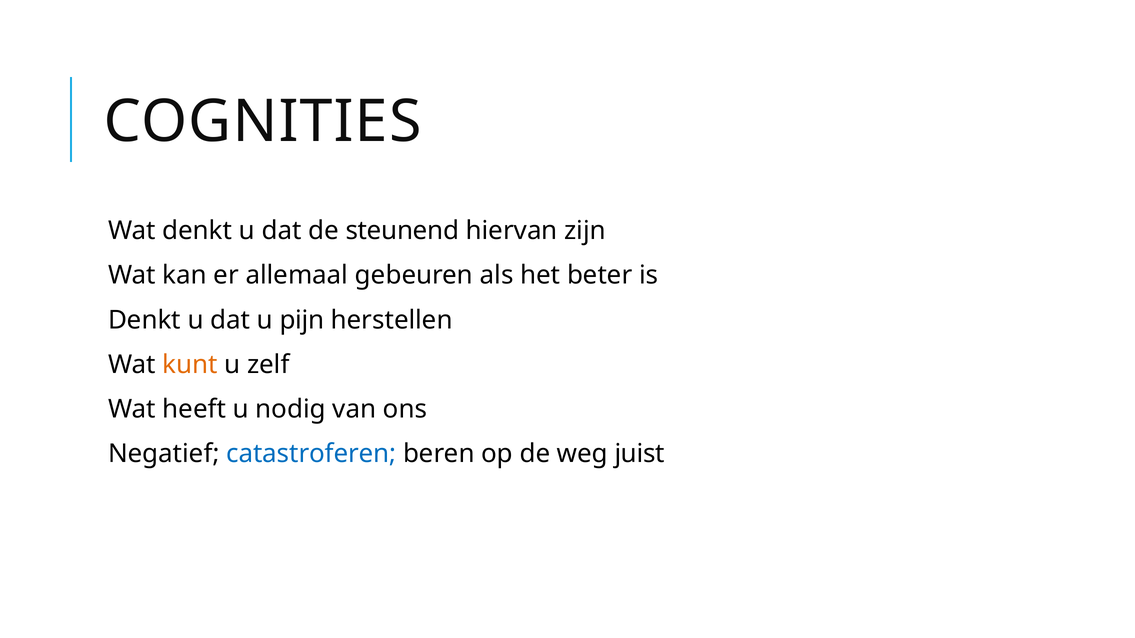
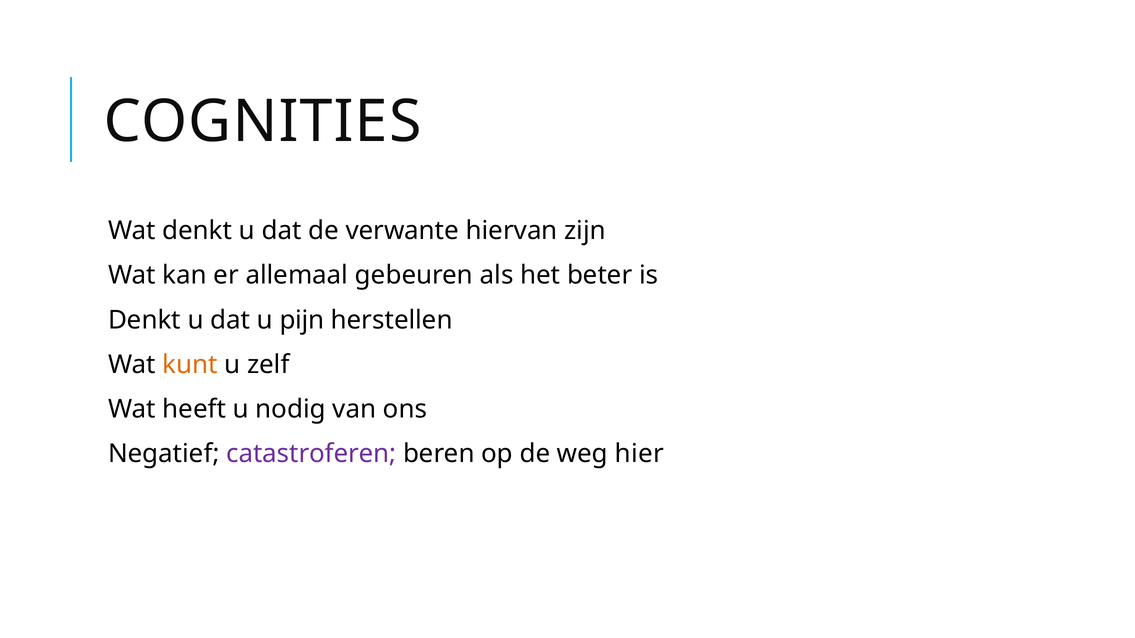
steunend: steunend -> verwante
catastroferen colour: blue -> purple
juist: juist -> hier
